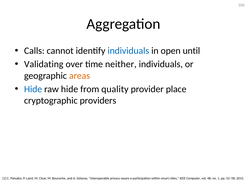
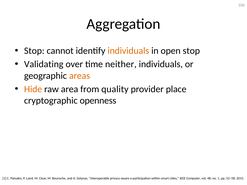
Calls at (34, 51): Calls -> Stop
individuals at (128, 51) colour: blue -> orange
open until: until -> stop
Hide at (33, 89) colour: blue -> orange
raw hide: hide -> area
providers: providers -> openness
